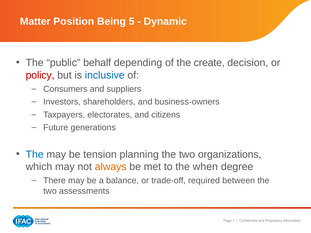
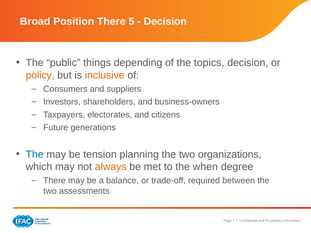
Matter: Matter -> Broad
Position Being: Being -> There
Dynamic at (165, 21): Dynamic -> Decision
behalf: behalf -> things
create: create -> topics
policy colour: red -> orange
inclusive colour: blue -> orange
